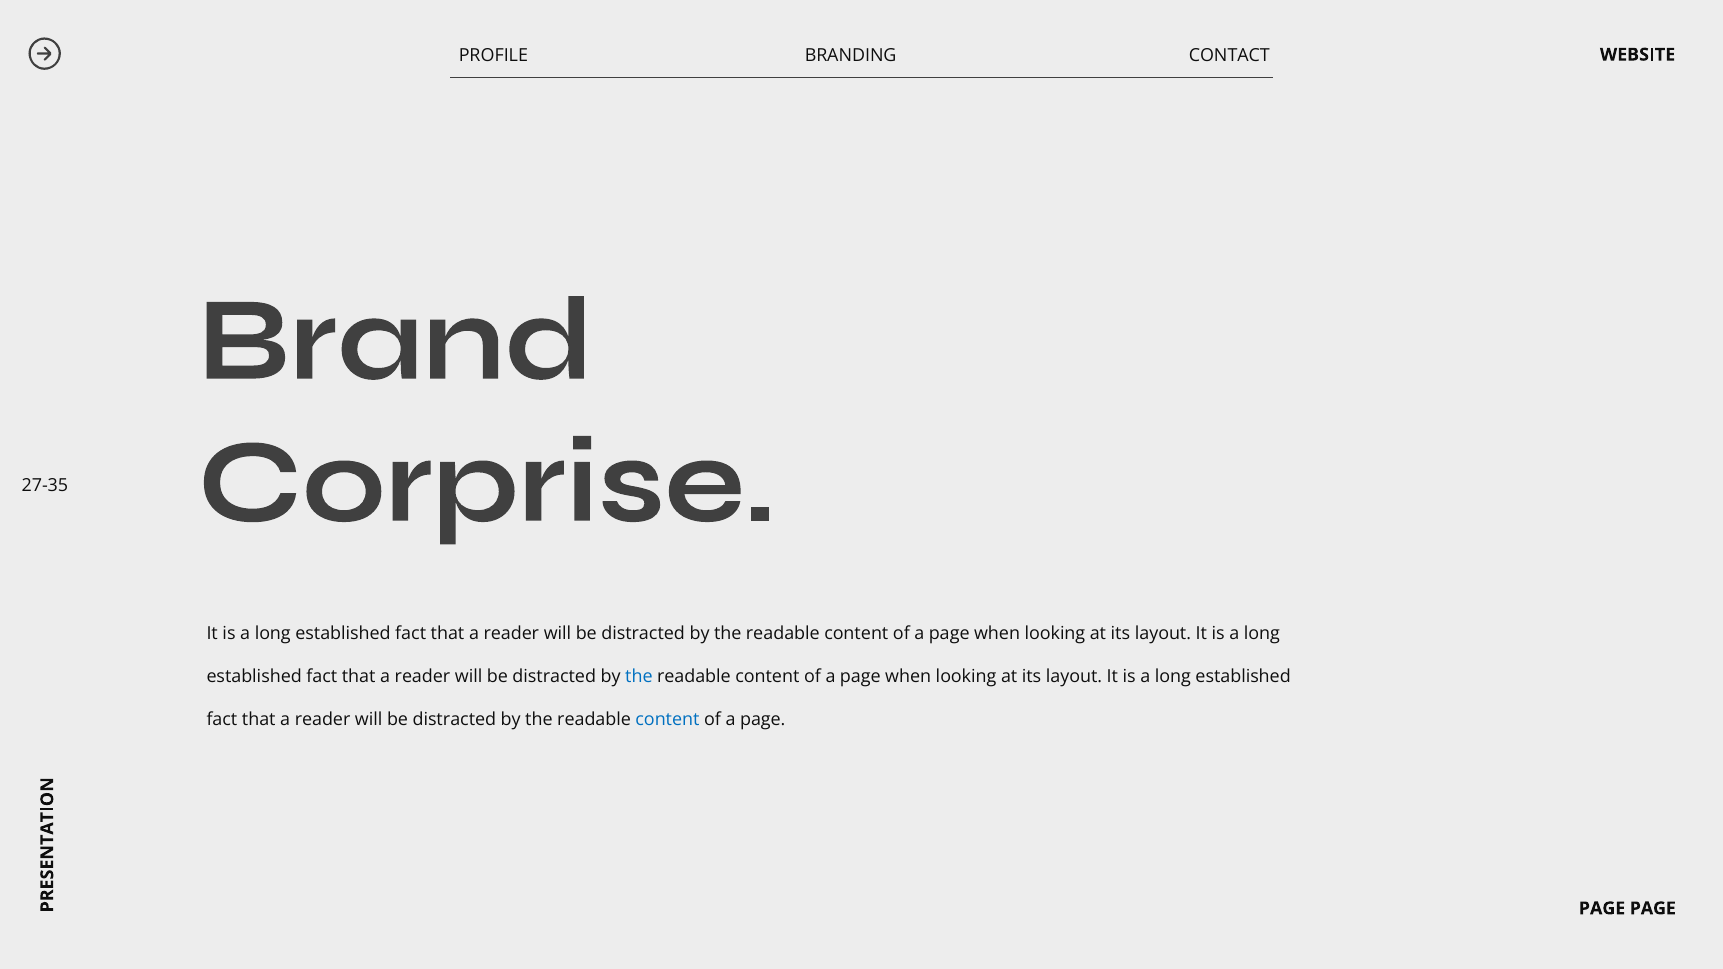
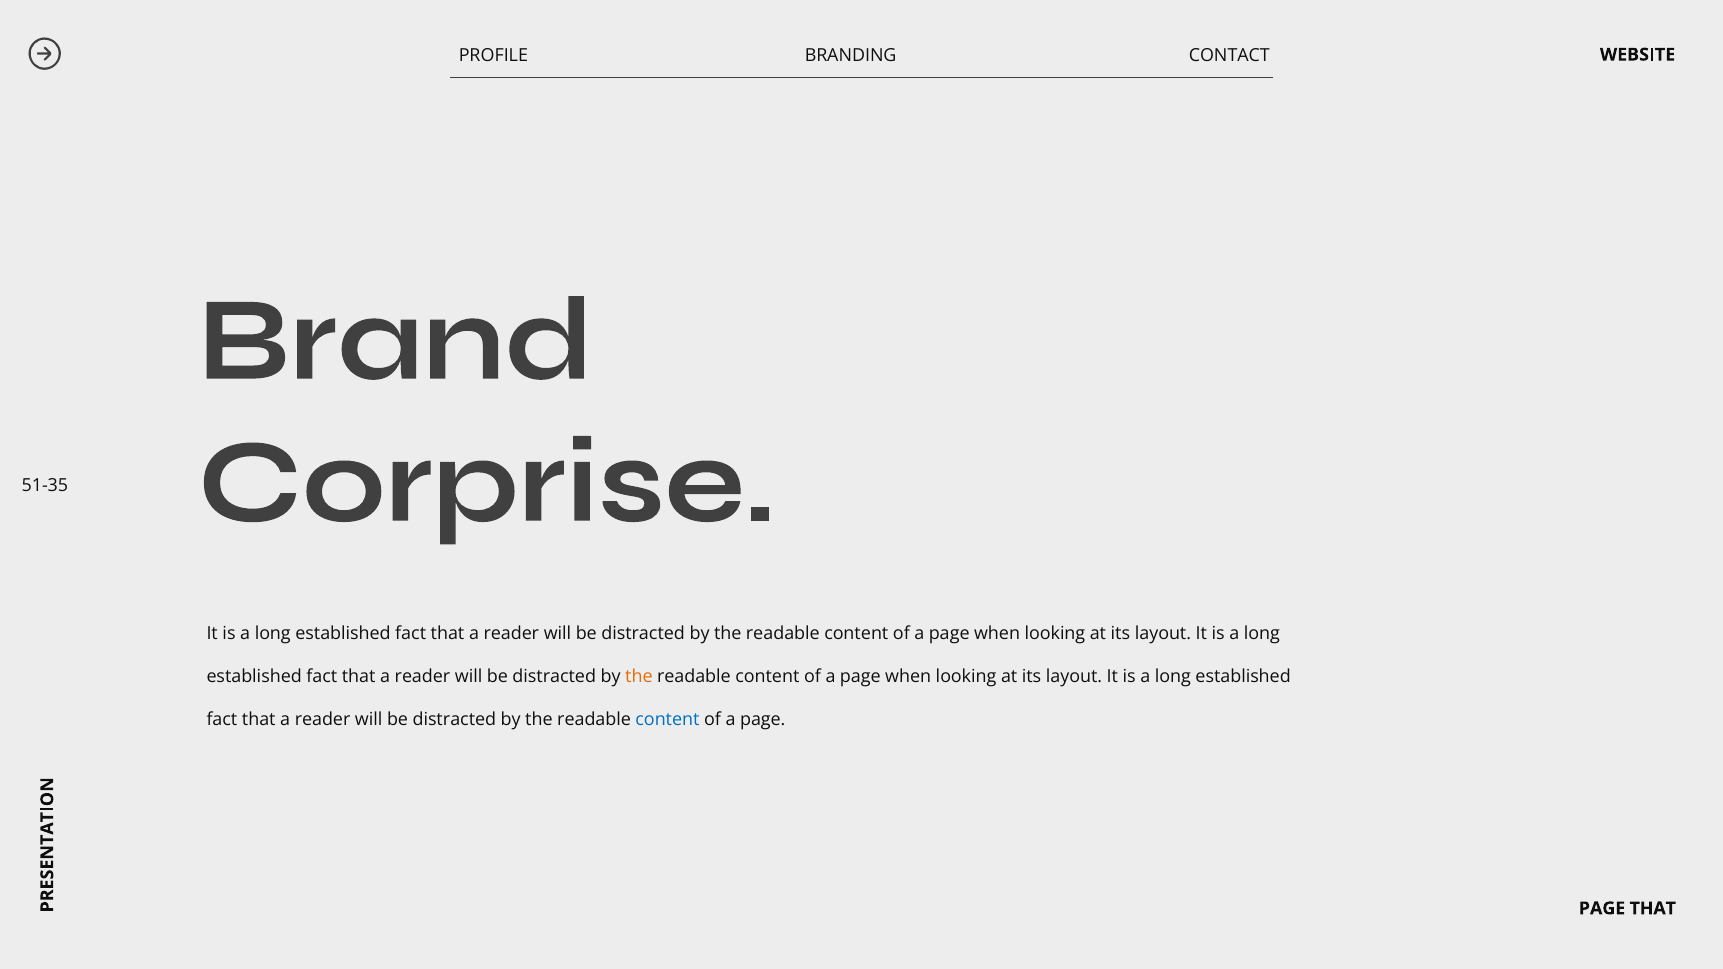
27-35: 27-35 -> 51-35
the at (639, 677) colour: blue -> orange
PAGE PAGE: PAGE -> THAT
